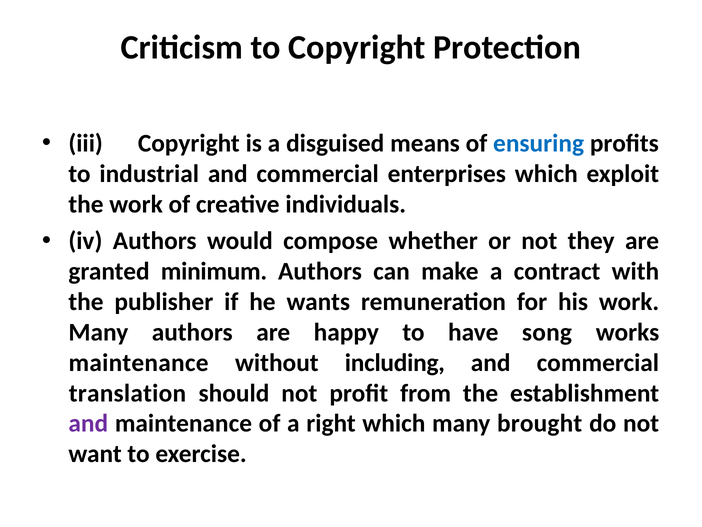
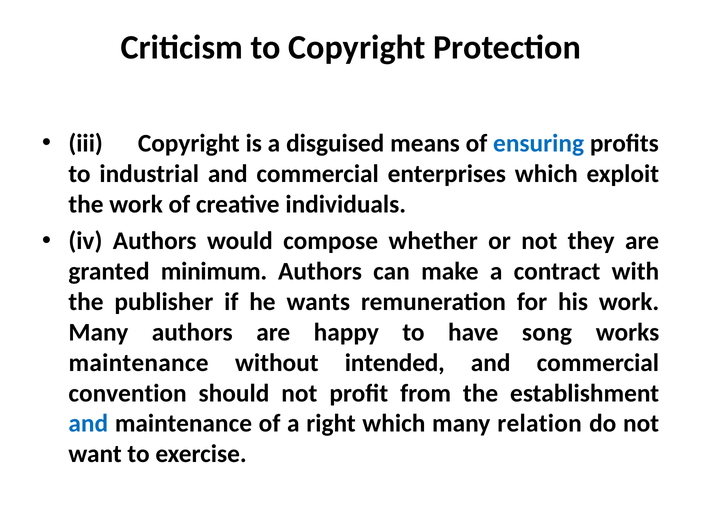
including: including -> intended
translation: translation -> convention
and at (88, 423) colour: purple -> blue
brought: brought -> relation
